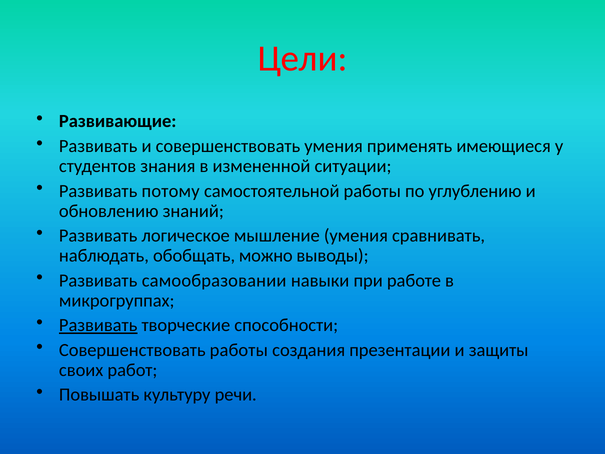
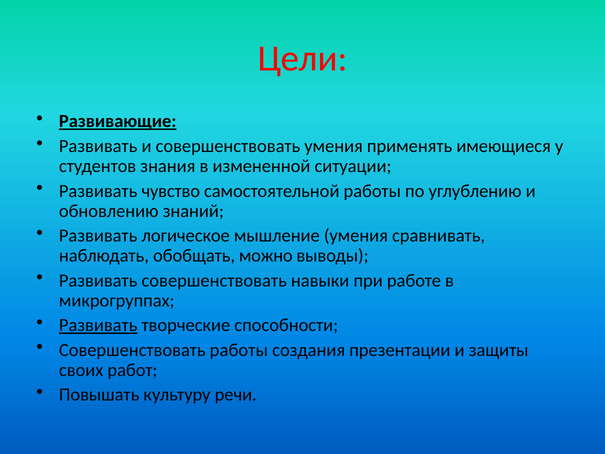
Развивающие underline: none -> present
потому: потому -> чувство
Развивать самообразовании: самообразовании -> совершенствовать
